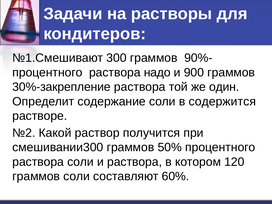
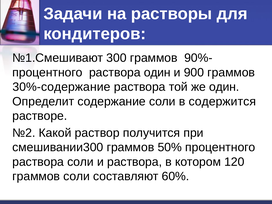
раствора надо: надо -> один
30%-закрепление: 30%-закрепление -> 30%-содержание
